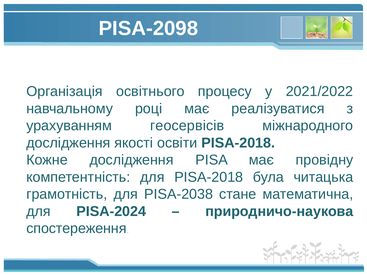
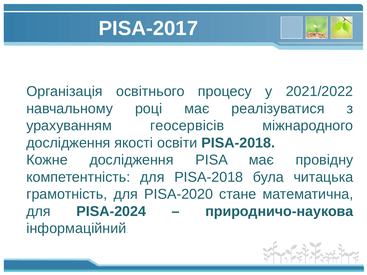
PISA-2098: PISA-2098 -> PISA-2017
PISA-2038: PISA-2038 -> PISA-2020
спостереження: спостереження -> інформаційний
